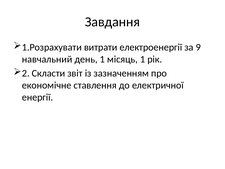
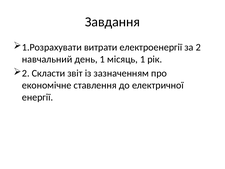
за 9: 9 -> 2
